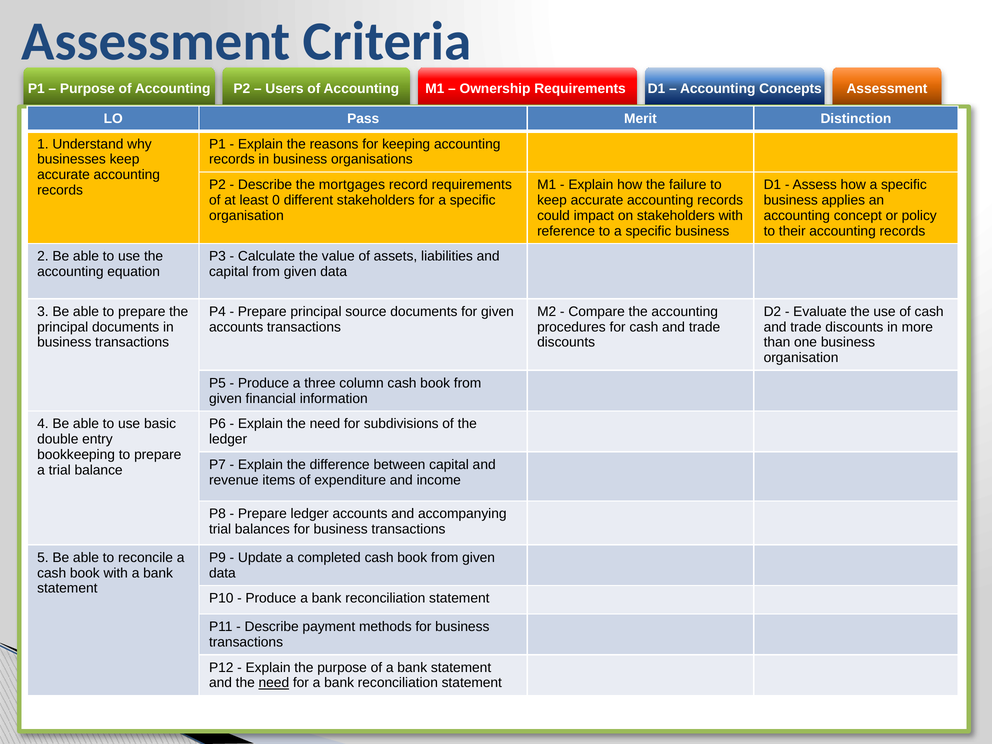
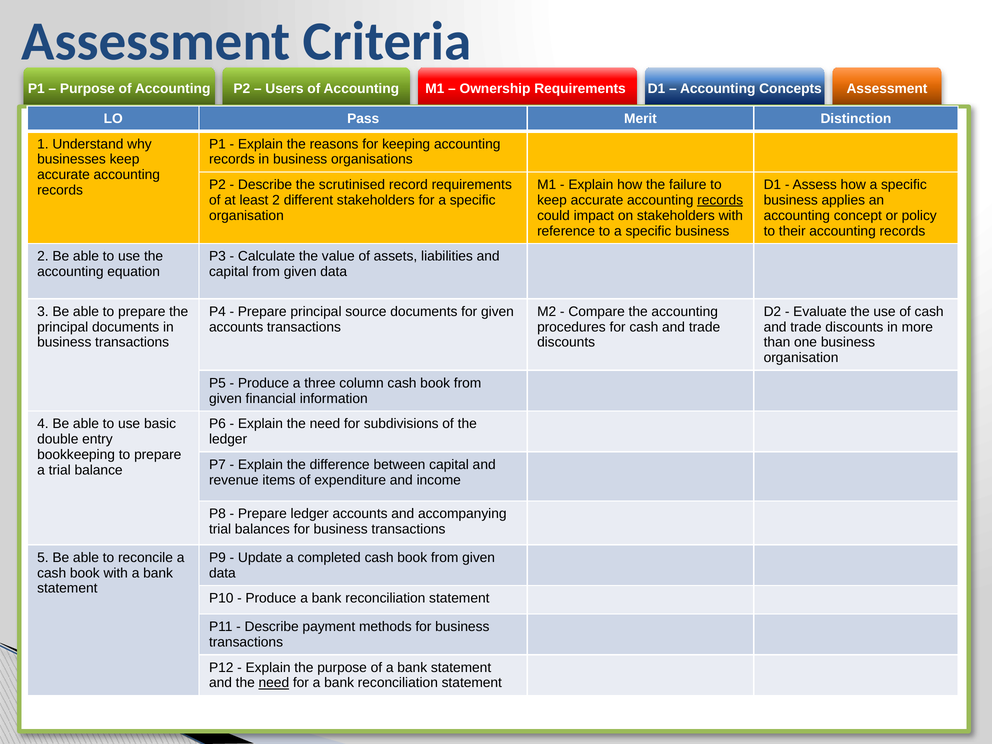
mortgages: mortgages -> scrutinised
least 0: 0 -> 2
records at (720, 200) underline: none -> present
